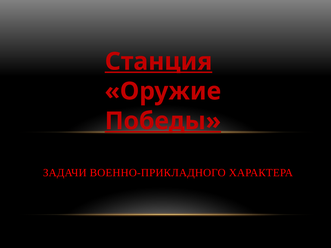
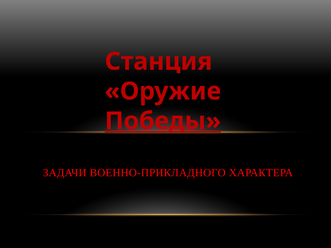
Станция underline: present -> none
